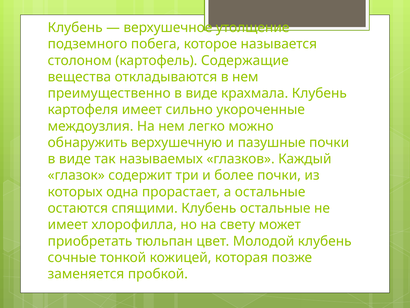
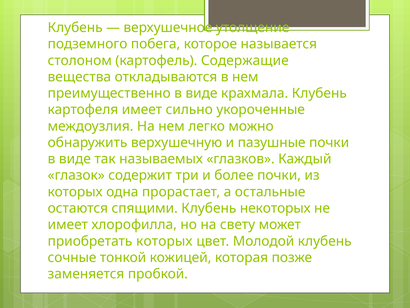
Клубень остальные: остальные -> некоторых
приобретать тюльпан: тюльпан -> которых
